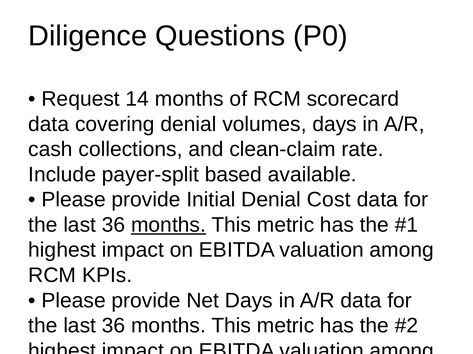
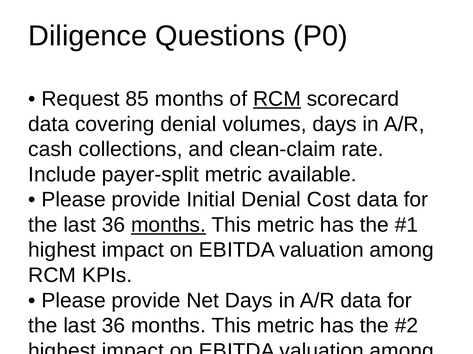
14: 14 -> 85
RCM at (277, 99) underline: none -> present
payer-split based: based -> metric
